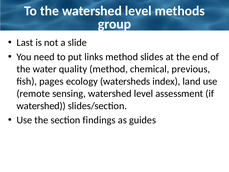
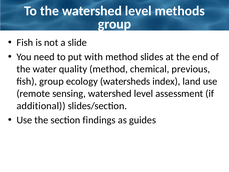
Last at (25, 43): Last -> Fish
links: links -> with
fish pages: pages -> group
watershed at (41, 106): watershed -> additional
